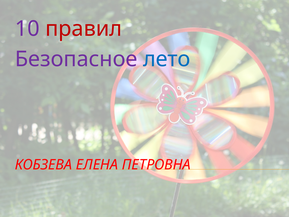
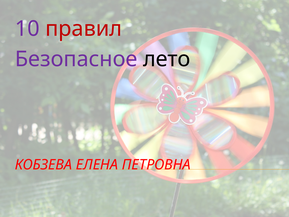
лето colour: blue -> black
